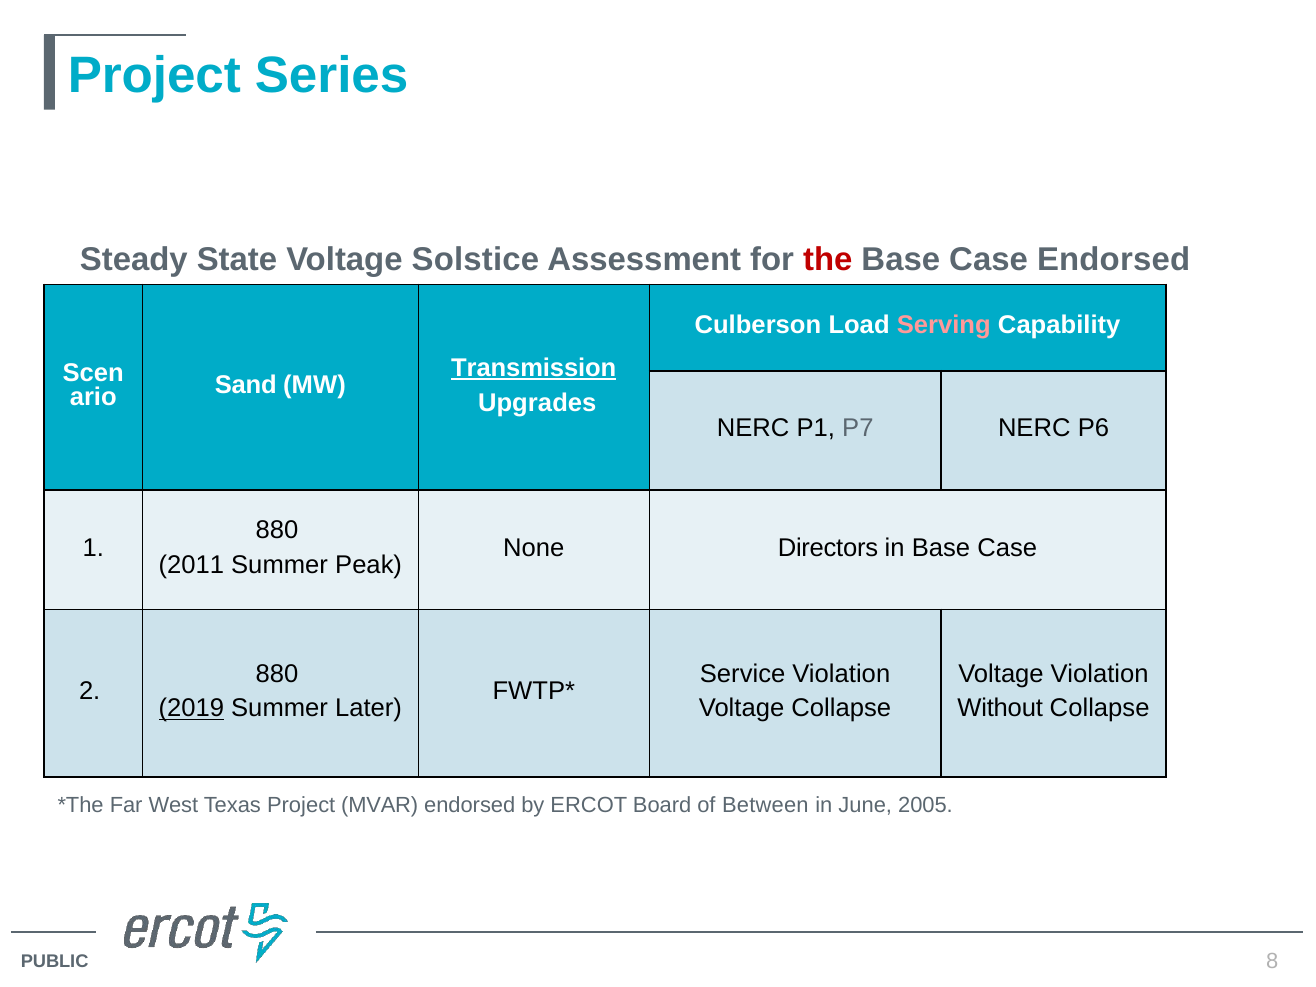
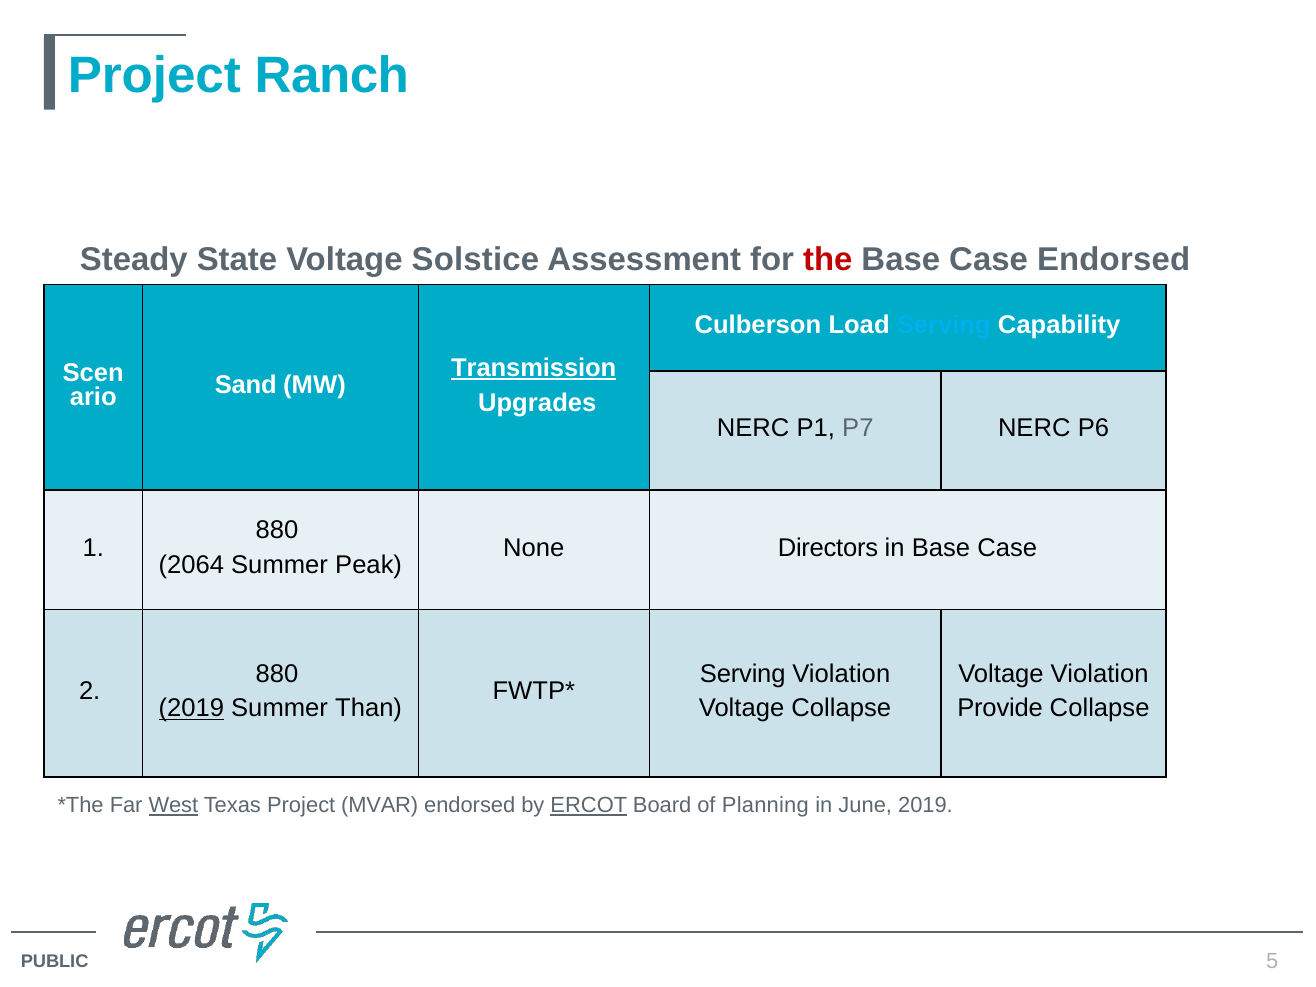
Series: Series -> Ranch
Serving at (944, 326) colour: pink -> light blue
2011: 2011 -> 2064
Service at (743, 674): Service -> Serving
Later: Later -> Than
Without: Without -> Provide
West underline: none -> present
ERCOT underline: none -> present
Between: Between -> Planning
June 2005: 2005 -> 2019
8: 8 -> 5
